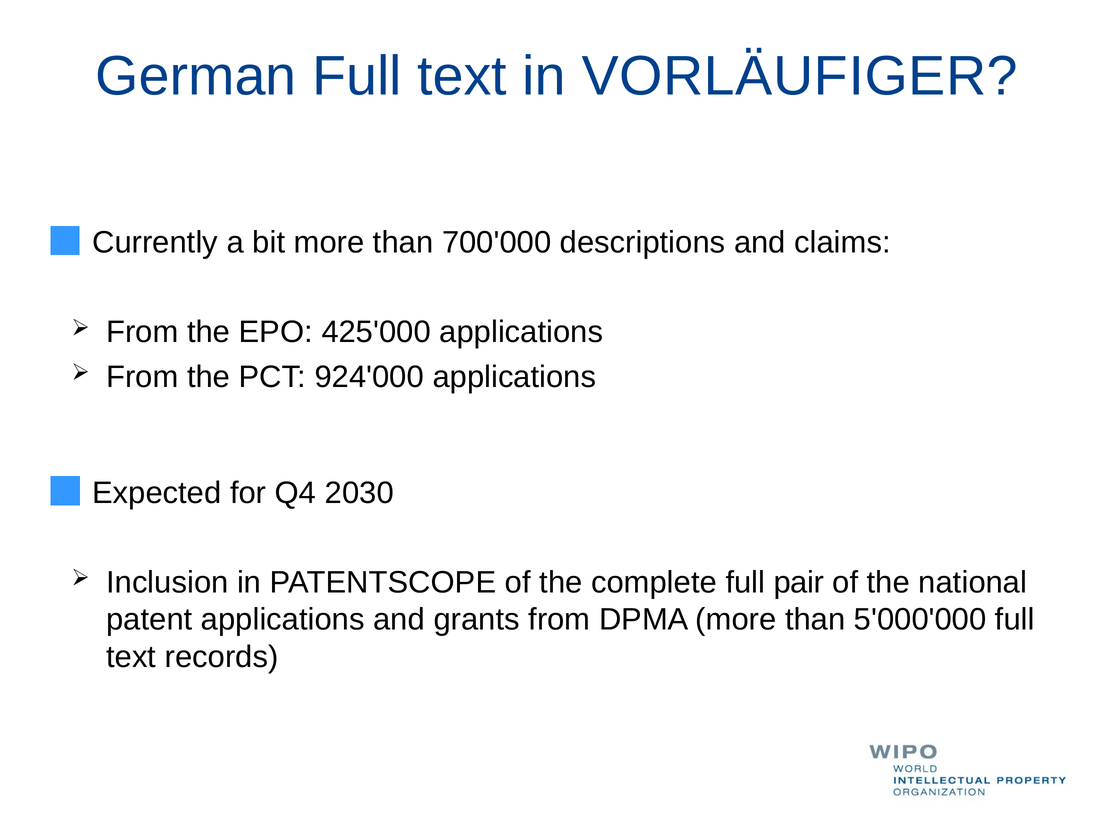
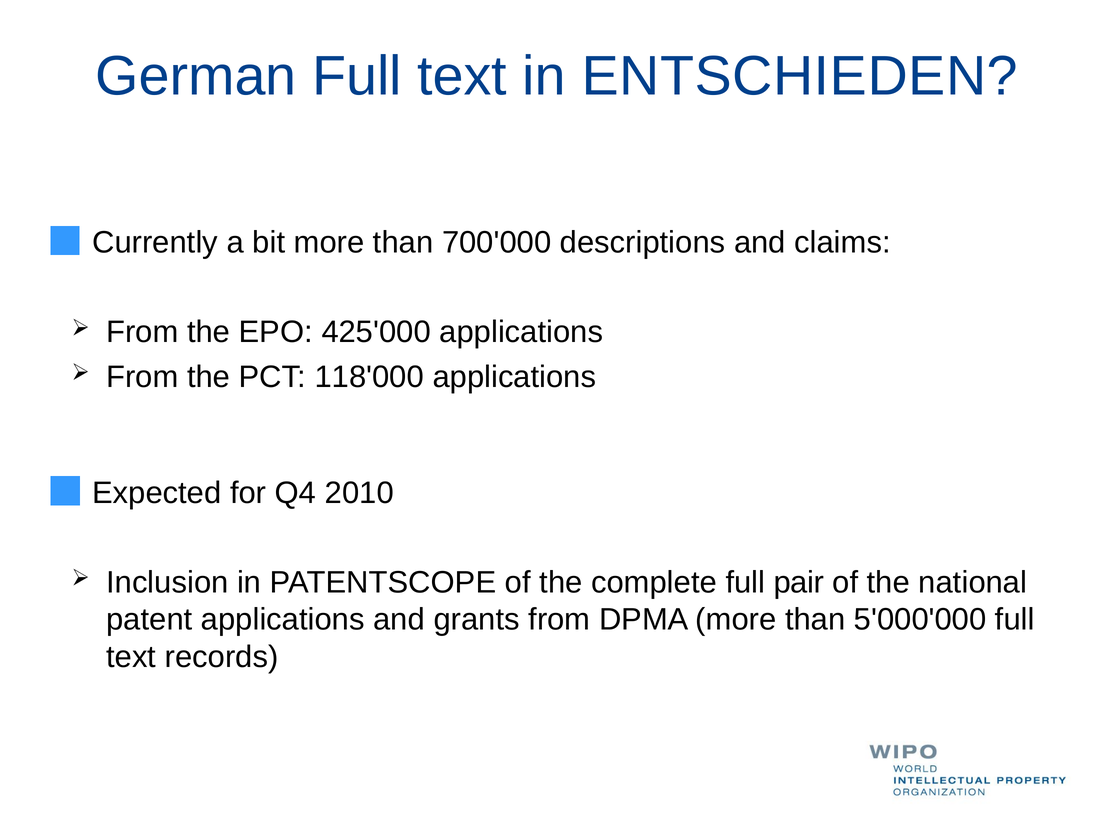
VORLÄUFIGER: VORLÄUFIGER -> ENTSCHIEDEN
924'000: 924'000 -> 118'000
2030: 2030 -> 2010
